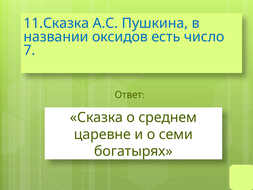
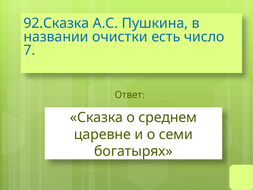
11.Сказка: 11.Сказка -> 92.Сказка
оксидов: оксидов -> очистки
